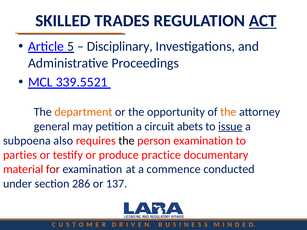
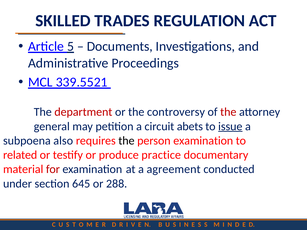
ACT underline: present -> none
Disciplinary: Disciplinary -> Documents
department colour: orange -> red
opportunity: opportunity -> controversy
the at (228, 112) colour: orange -> red
parties: parties -> related
commence: commence -> agreement
286: 286 -> 645
137: 137 -> 288
